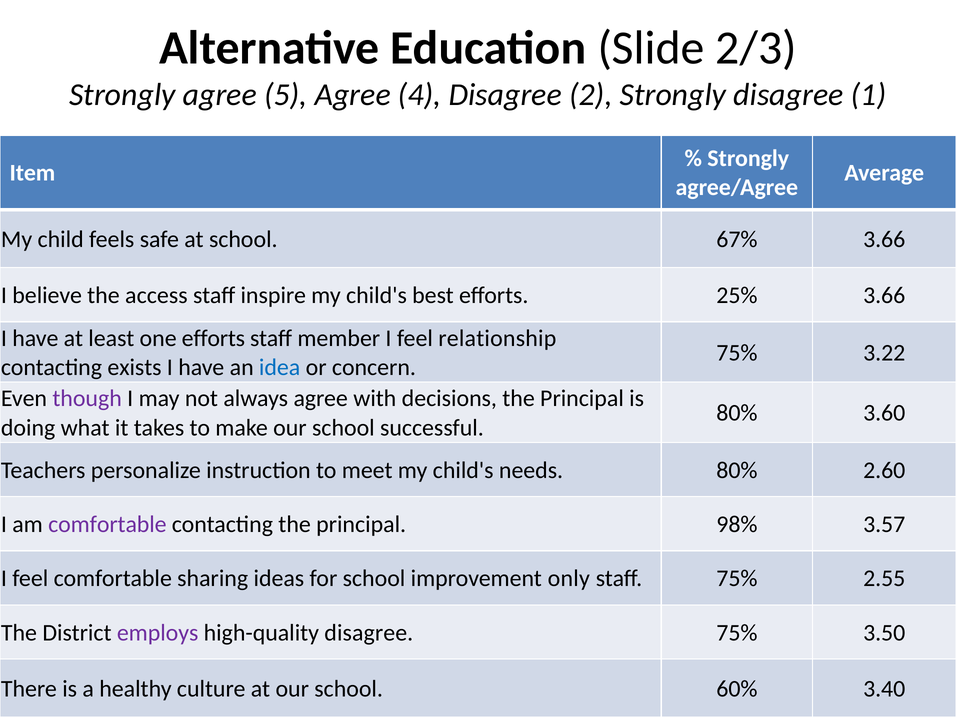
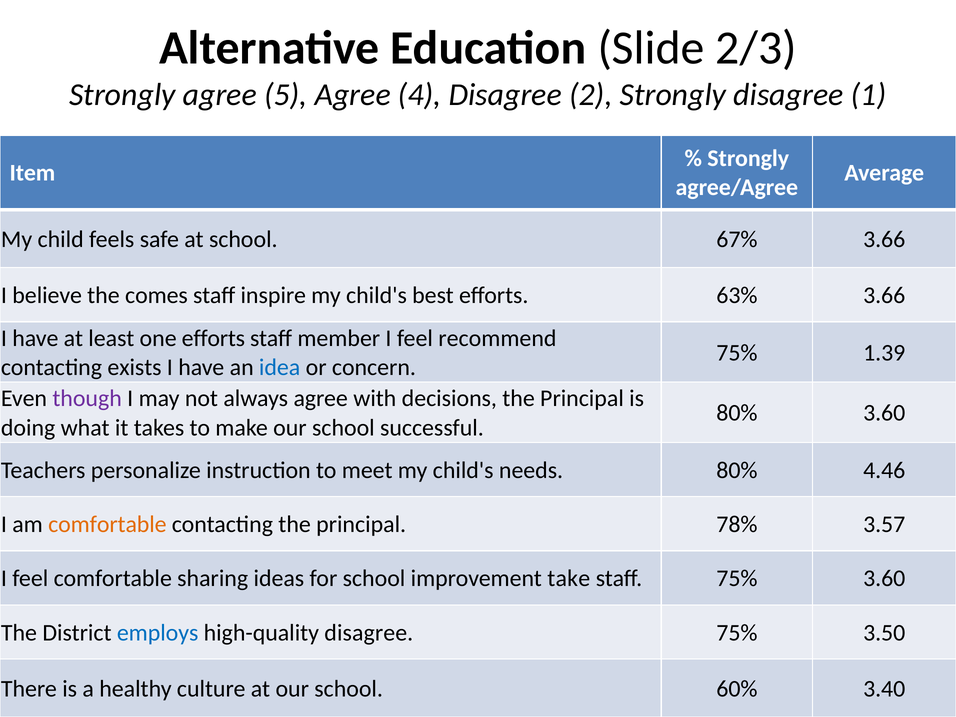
access: access -> comes
25%: 25% -> 63%
relationship: relationship -> recommend
3.22: 3.22 -> 1.39
2.60: 2.60 -> 4.46
comfortable at (107, 524) colour: purple -> orange
98%: 98% -> 78%
only: only -> take
75% 2.55: 2.55 -> 3.60
employs colour: purple -> blue
